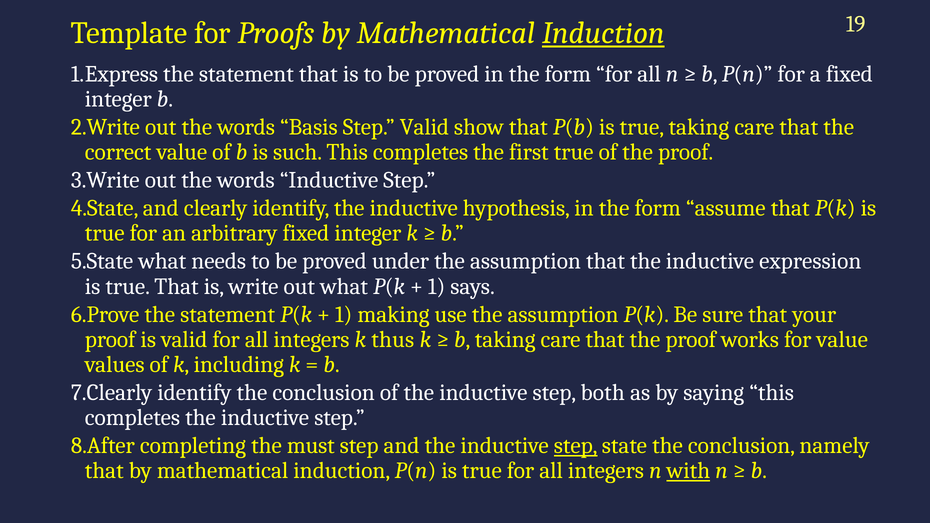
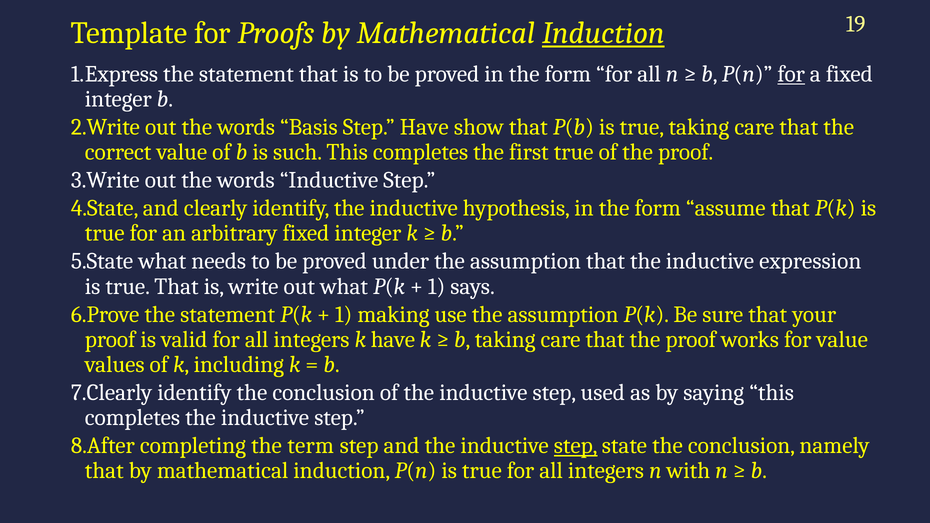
for at (791, 74) underline: none -> present
Step Valid: Valid -> Have
k thus: thus -> have
both: both -> used
must: must -> term
with underline: present -> none
